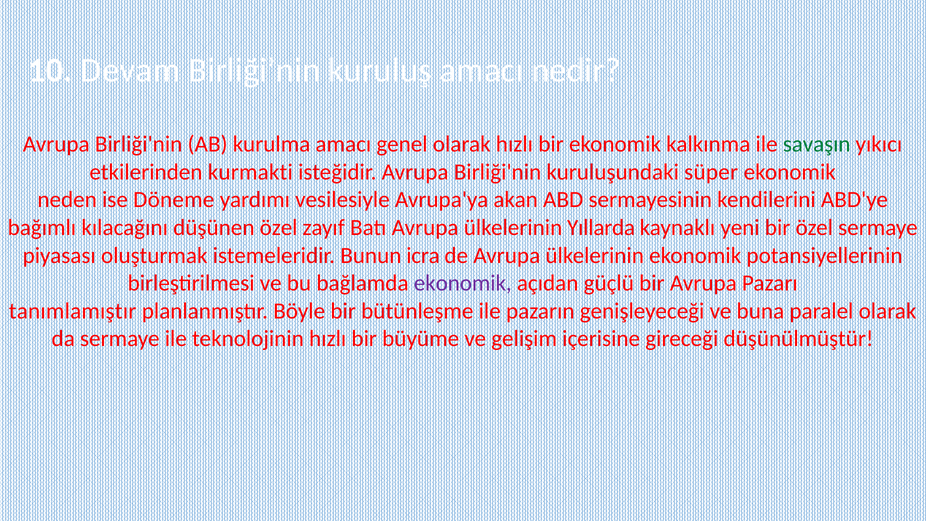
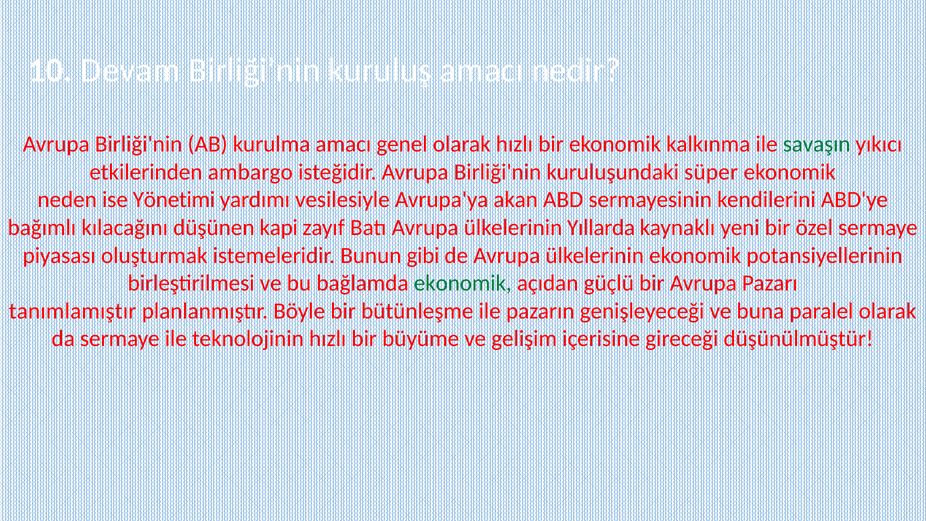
kurmakti: kurmakti -> ambargo
Döneme: Döneme -> Yönetimi
düşünen özel: özel -> kapi
icra: icra -> gibi
ekonomik at (463, 283) colour: purple -> green
